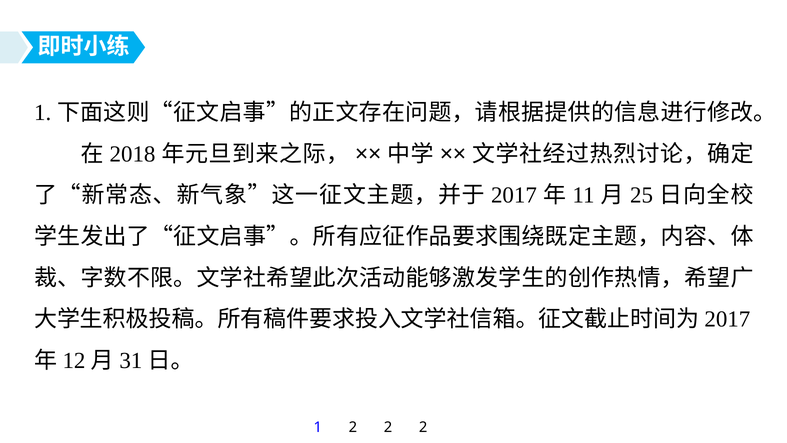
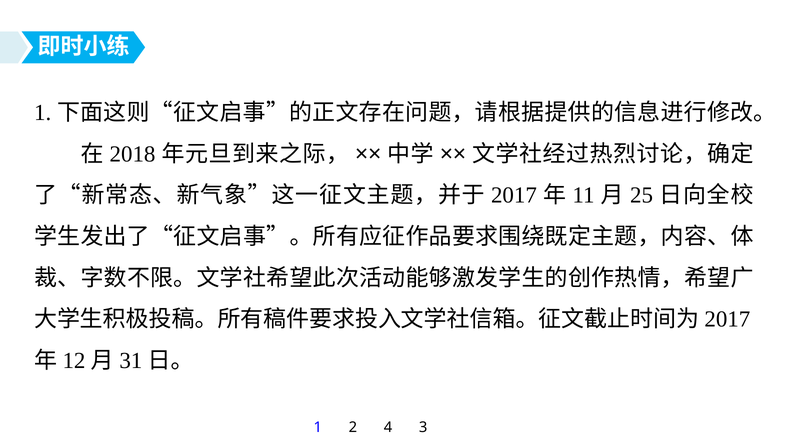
2 2: 2 -> 4
1 2: 2 -> 3
